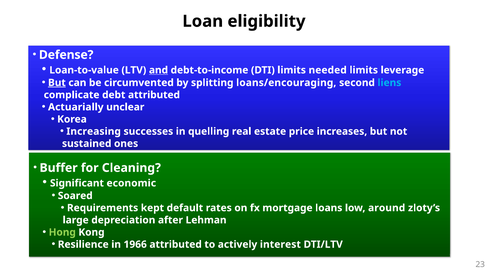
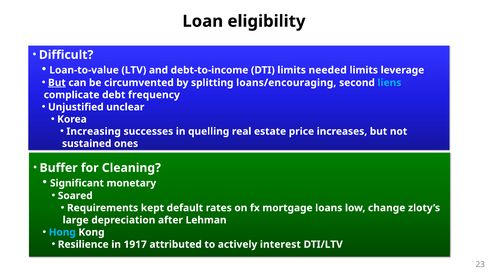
Defense: Defense -> Difficult
and underline: present -> none
debt attributed: attributed -> frequency
Actuarially: Actuarially -> Unjustified
economic: economic -> monetary
around: around -> change
Hong colour: light green -> light blue
1966: 1966 -> 1917
